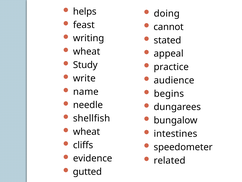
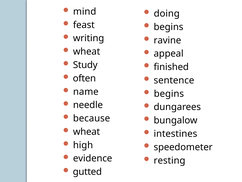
helps: helps -> mind
cannot at (169, 27): cannot -> begins
stated: stated -> ravine
practice: practice -> finished
write: write -> often
audience: audience -> sentence
shellfish: shellfish -> because
cliffs: cliffs -> high
related: related -> resting
